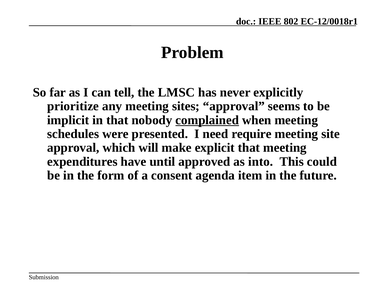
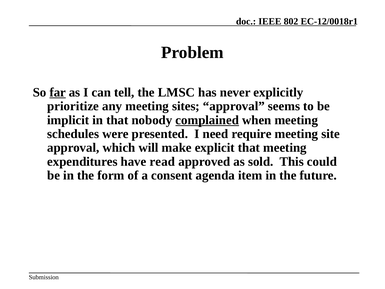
far underline: none -> present
until: until -> read
into: into -> sold
